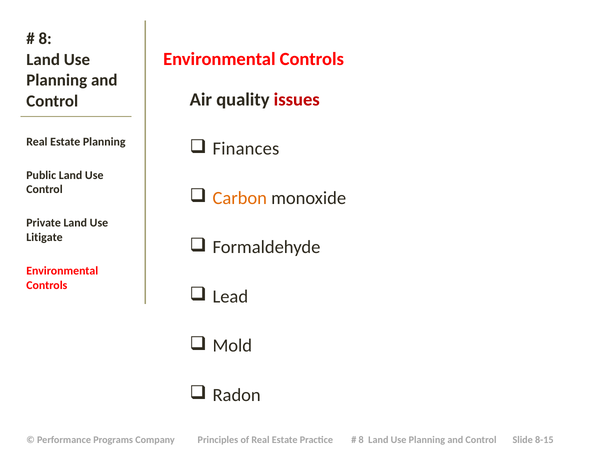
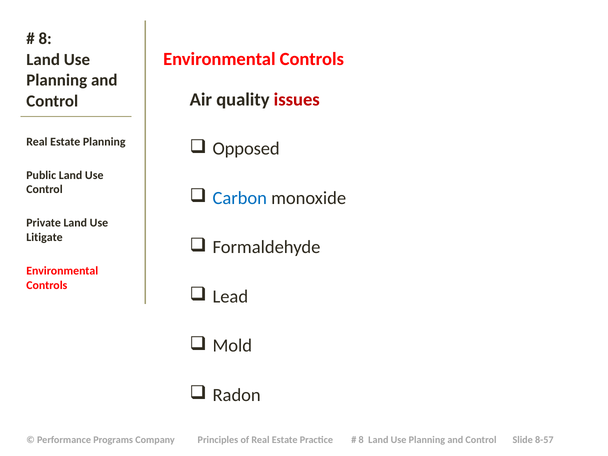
Finances: Finances -> Opposed
Carbon colour: orange -> blue
8-15: 8-15 -> 8-57
